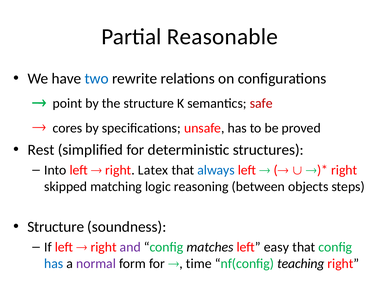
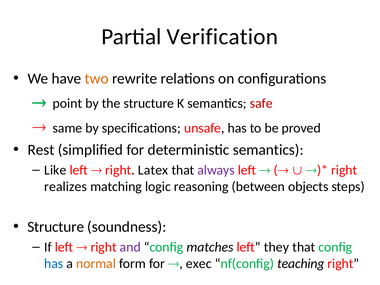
Reasonable: Reasonable -> Verification
two colour: blue -> orange
cores: cores -> same
deterministic structures: structures -> semantics
Into: Into -> Like
always colour: blue -> purple
skipped: skipped -> realizes
easy: easy -> they
normal colour: purple -> orange
time: time -> exec
